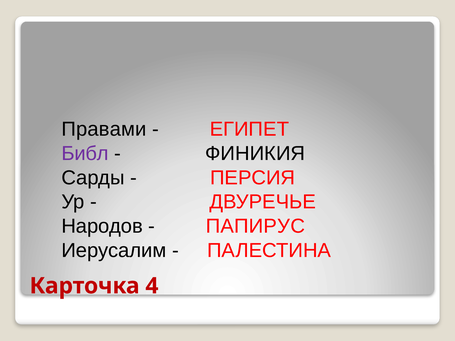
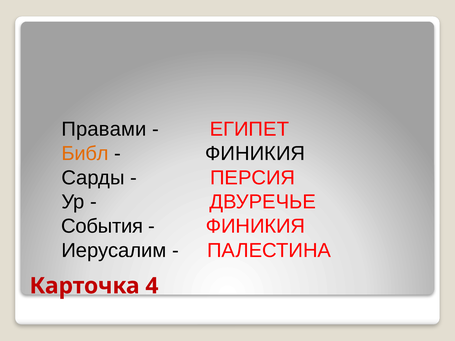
Библ colour: purple -> orange
Народов: Народов -> События
ПАПИРУС at (255, 226): ПАПИРУС -> ФИНИКИЯ
